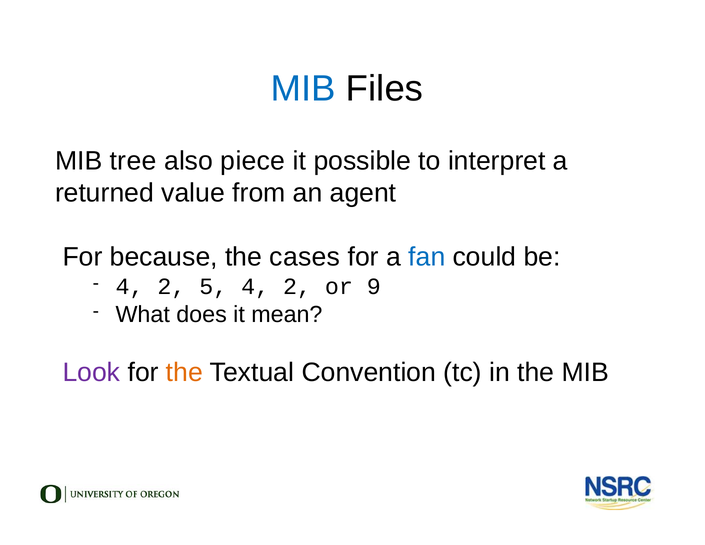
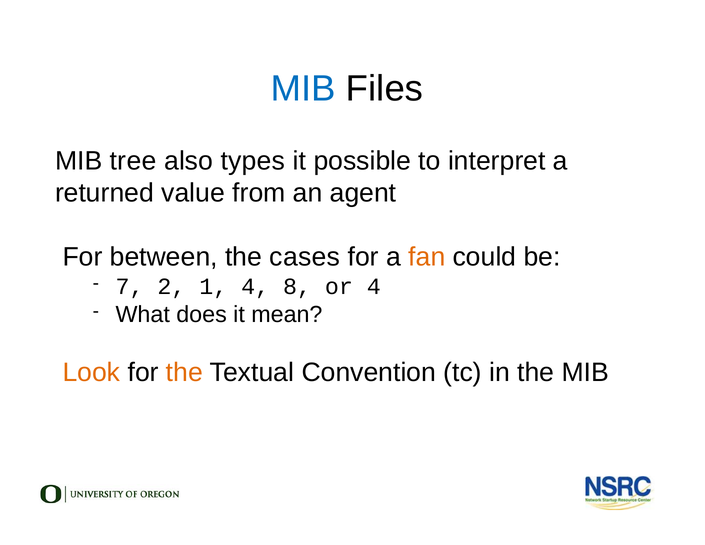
piece: piece -> types
because: because -> between
fan colour: blue -> orange
4 at (130, 286): 4 -> 7
5: 5 -> 1
2 at (297, 286): 2 -> 8
or 9: 9 -> 4
Look colour: purple -> orange
